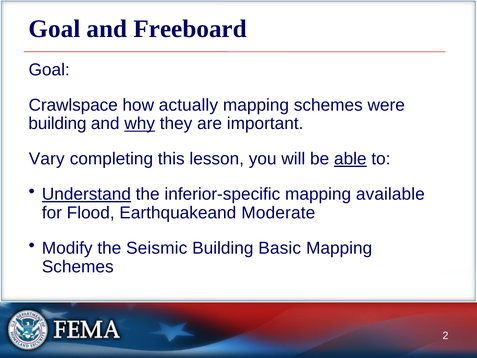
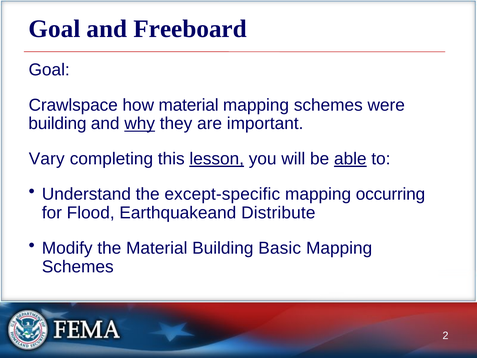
how actually: actually -> material
lesson underline: none -> present
Understand underline: present -> none
inferior-specific: inferior-specific -> except-specific
available: available -> occurring
Moderate: Moderate -> Distribute
the Seismic: Seismic -> Material
